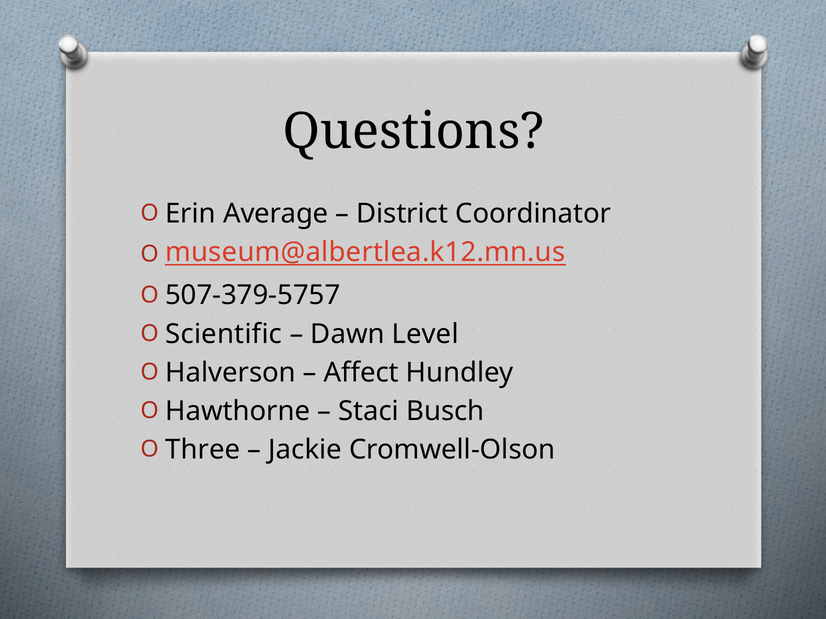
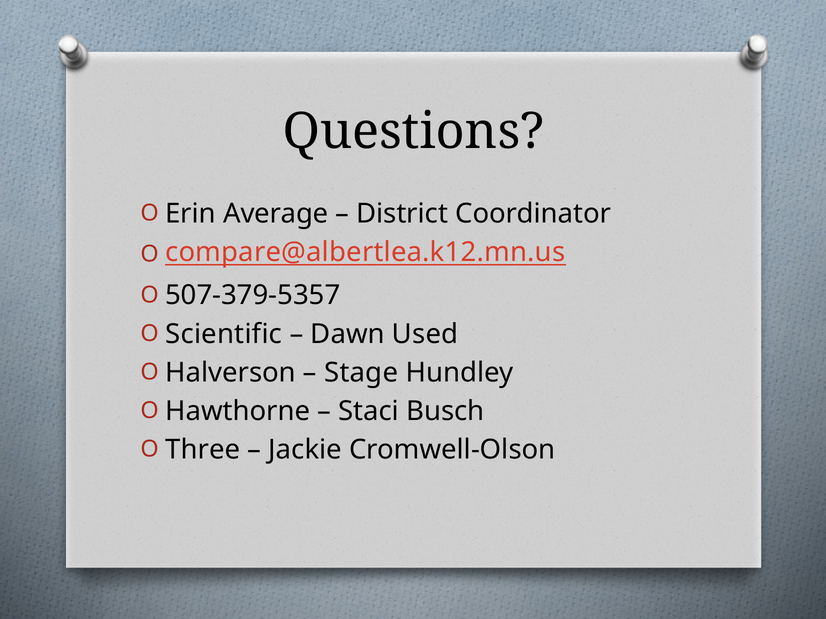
museum@albertlea.k12.mn.us: museum@albertlea.k12.mn.us -> compare@albertlea.k12.mn.us
507-379-5757: 507-379-5757 -> 507-379-5357
Level: Level -> Used
Affect: Affect -> Stage
